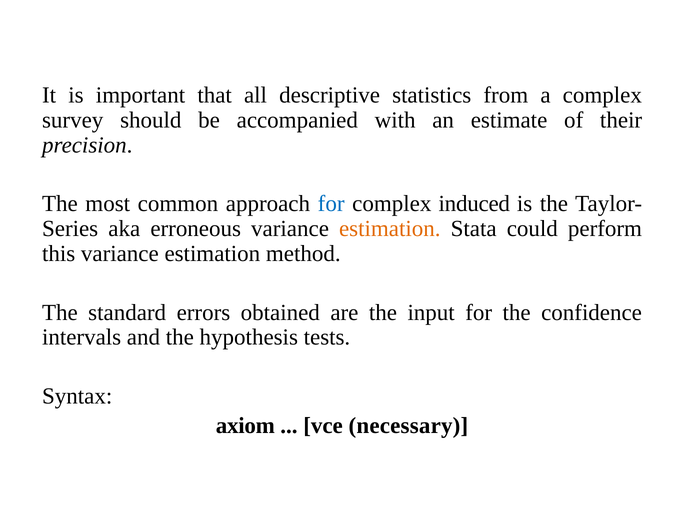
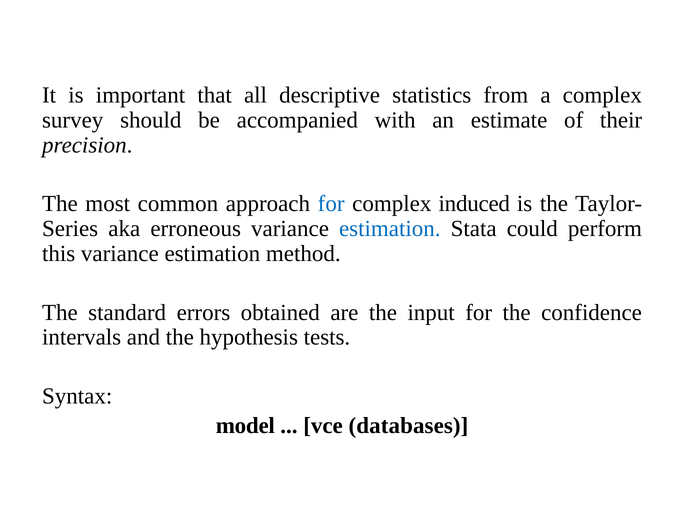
estimation at (390, 228) colour: orange -> blue
axiom: axiom -> model
necessary: necessary -> databases
